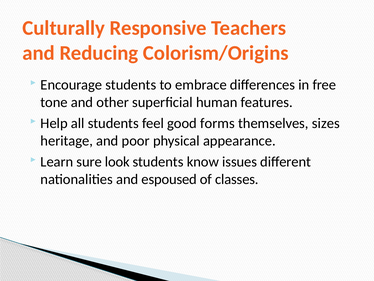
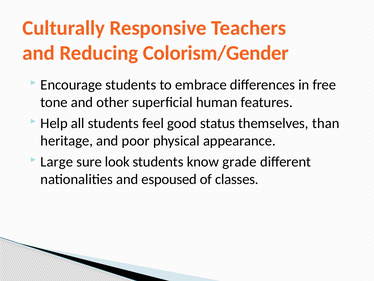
Colorism/Origins: Colorism/Origins -> Colorism/Gender
forms: forms -> status
sizes: sizes -> than
Learn: Learn -> Large
issues: issues -> grade
